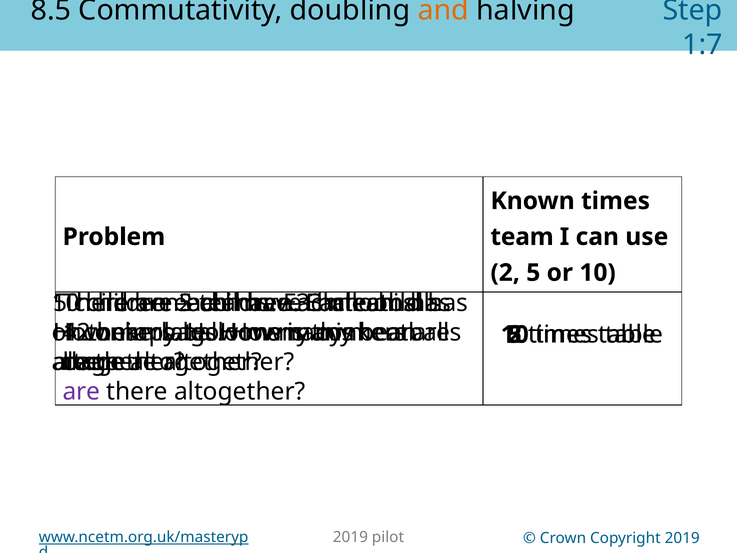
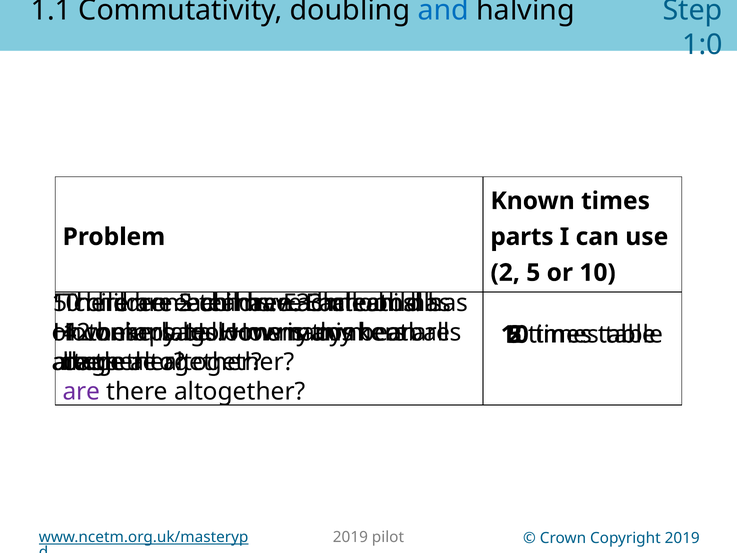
8.5: 8.5 -> 1.1
and colour: orange -> blue
1:7: 1:7 -> 1:0
team at (522, 237): team -> parts
